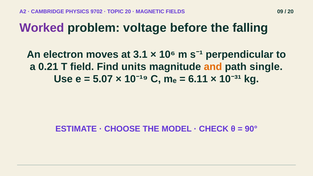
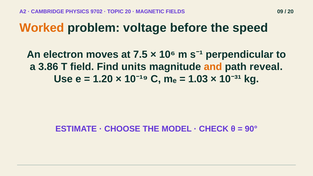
Worked colour: purple -> orange
falling: falling -> speed
3.1: 3.1 -> 7.5
0.21: 0.21 -> 3.86
single: single -> reveal
5.07: 5.07 -> 1.20
6.11: 6.11 -> 1.03
